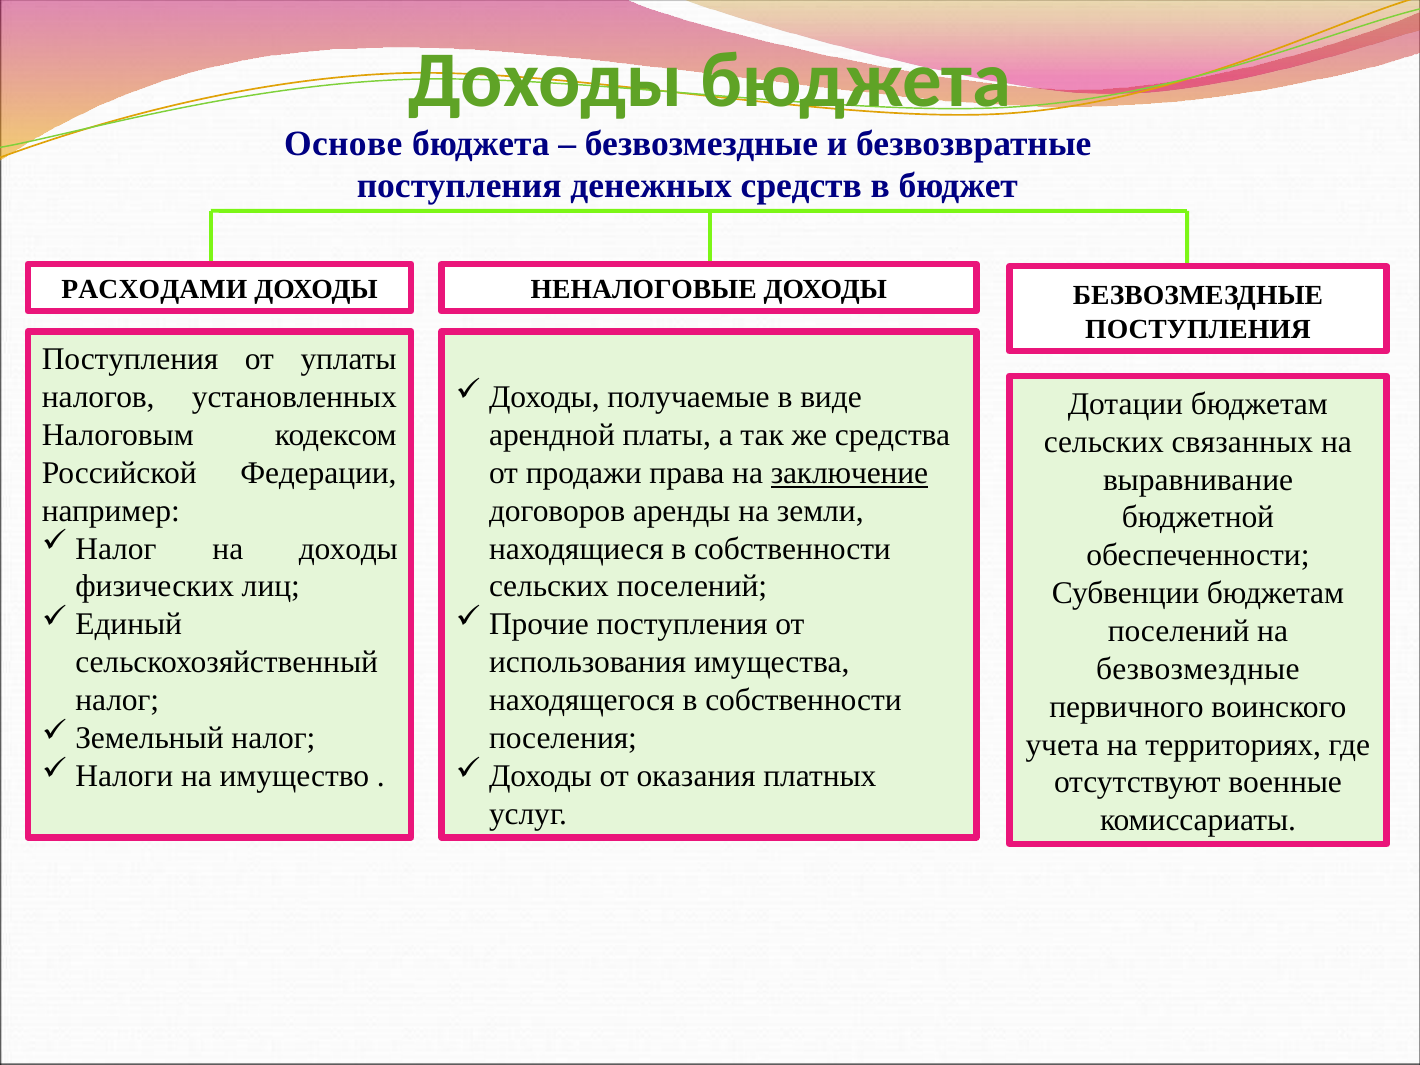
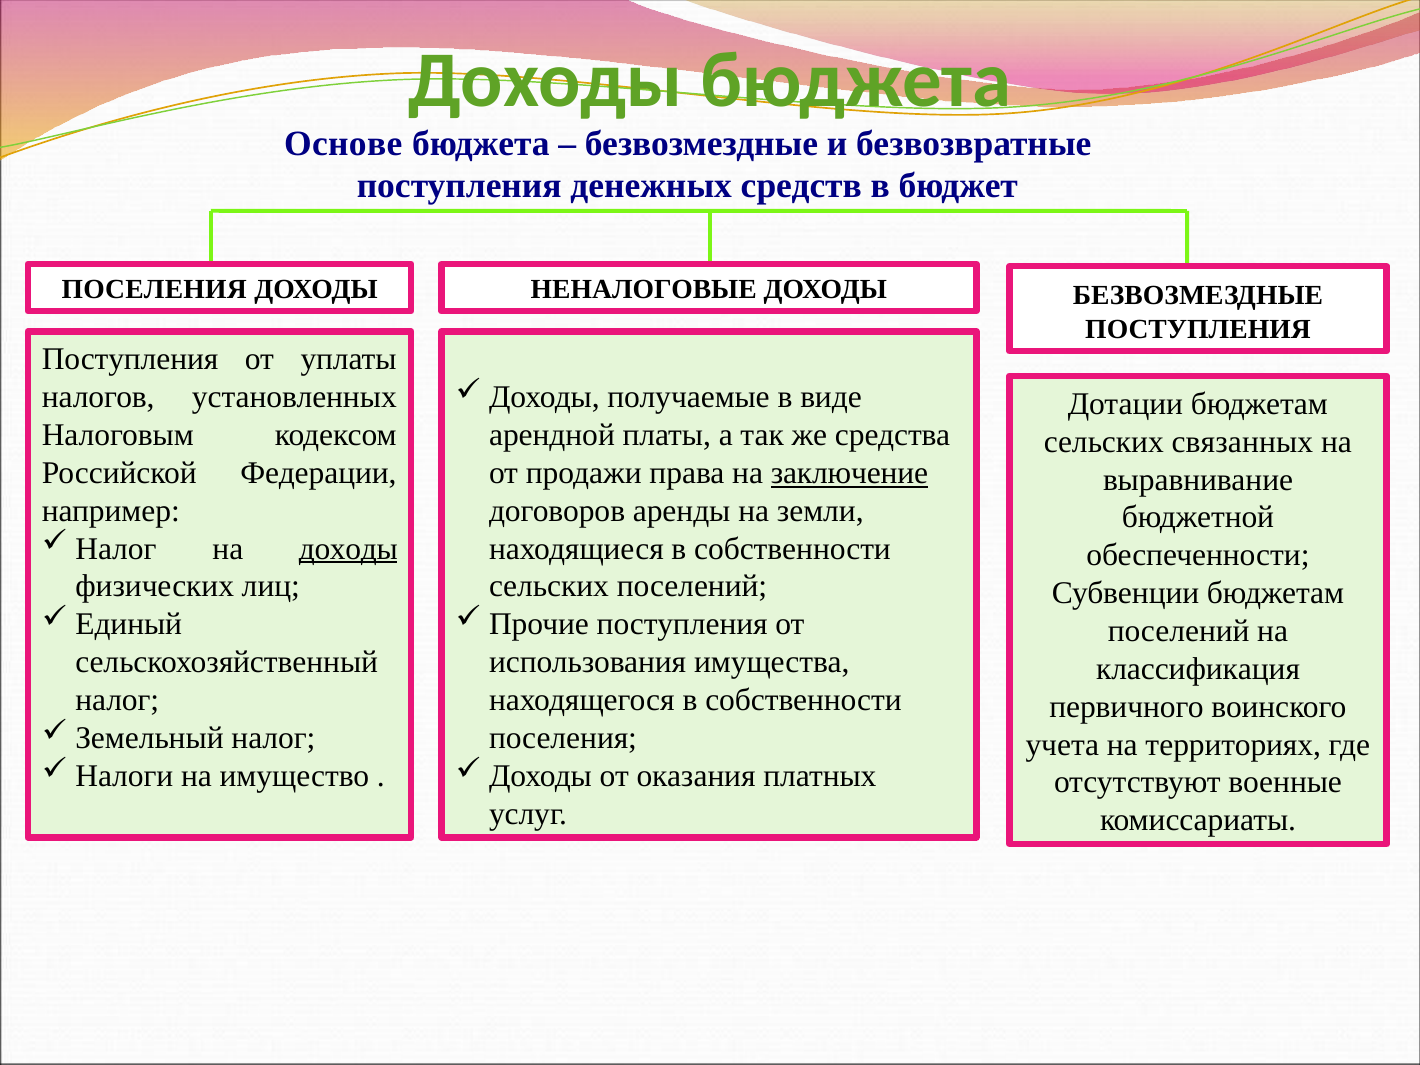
РАСХОДАМИ at (154, 290): РАСХОДАМИ -> ПОСЕЛЕНИЯ
доходы at (348, 549) underline: none -> present
безвозмездные at (1198, 669): безвозмездные -> классификация
